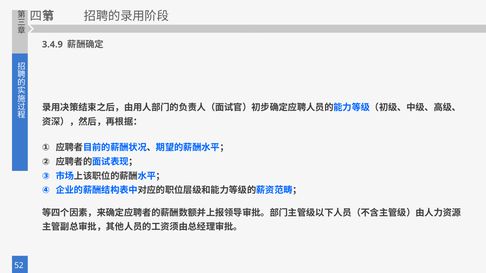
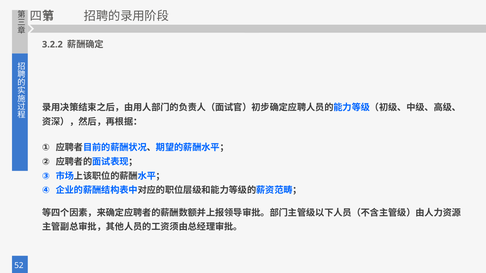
3.4.9: 3.4.9 -> 3.2.2
